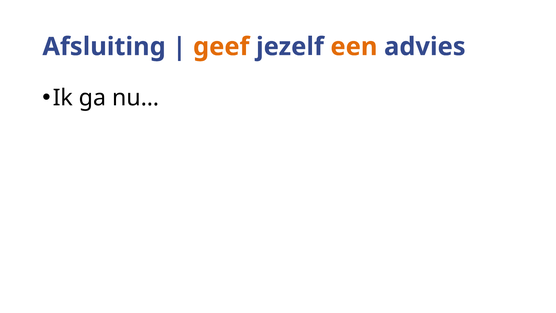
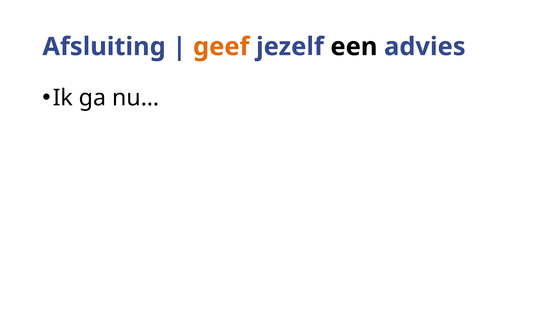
een colour: orange -> black
